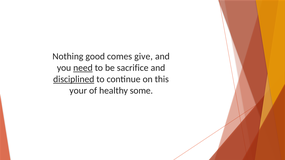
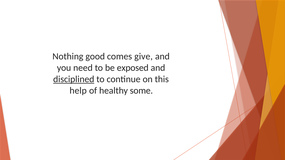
need underline: present -> none
sacrifice: sacrifice -> exposed
your: your -> help
